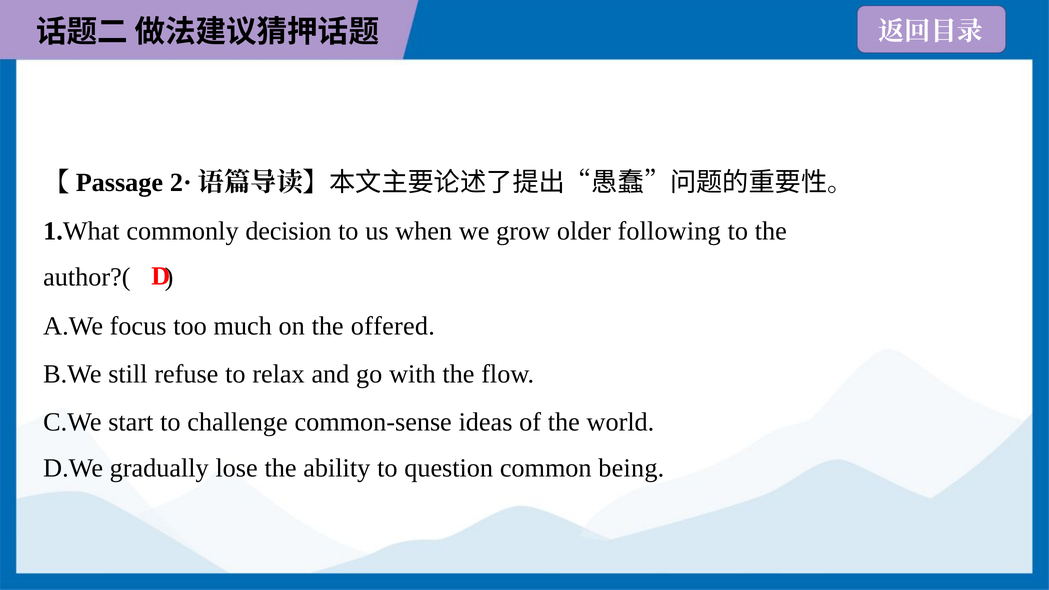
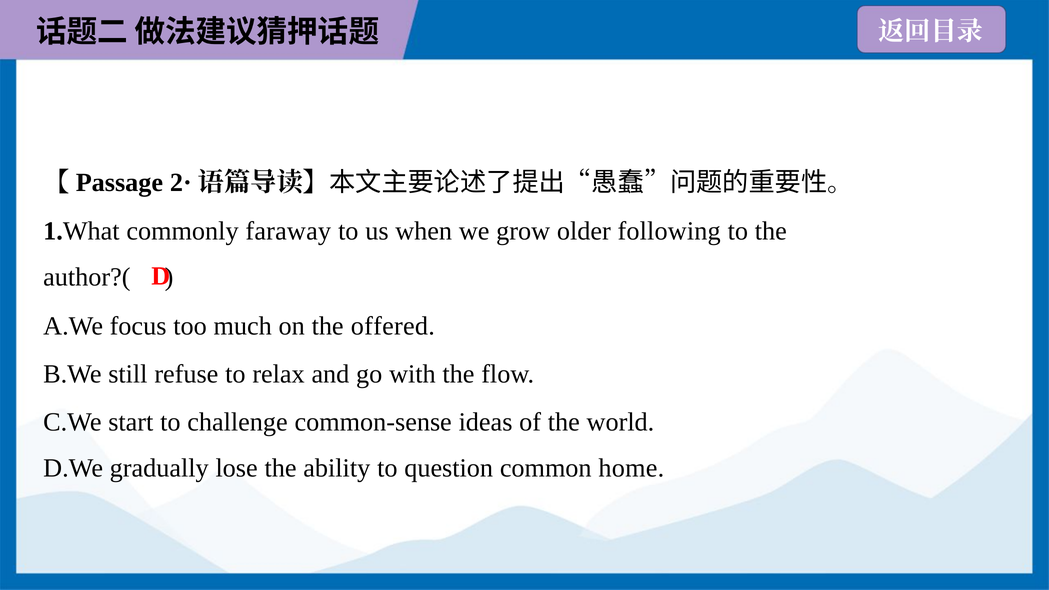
decision: decision -> faraway
being: being -> home
